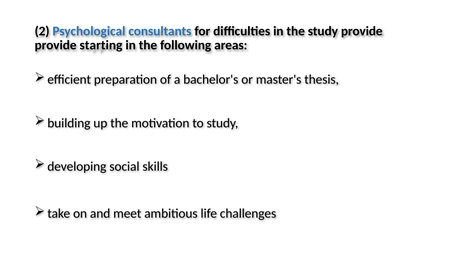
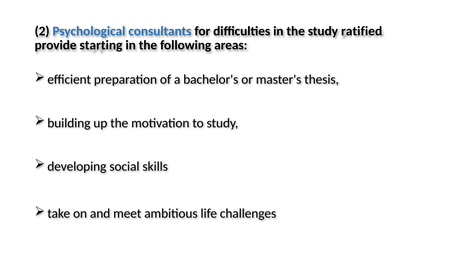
study provide: provide -> ratified
